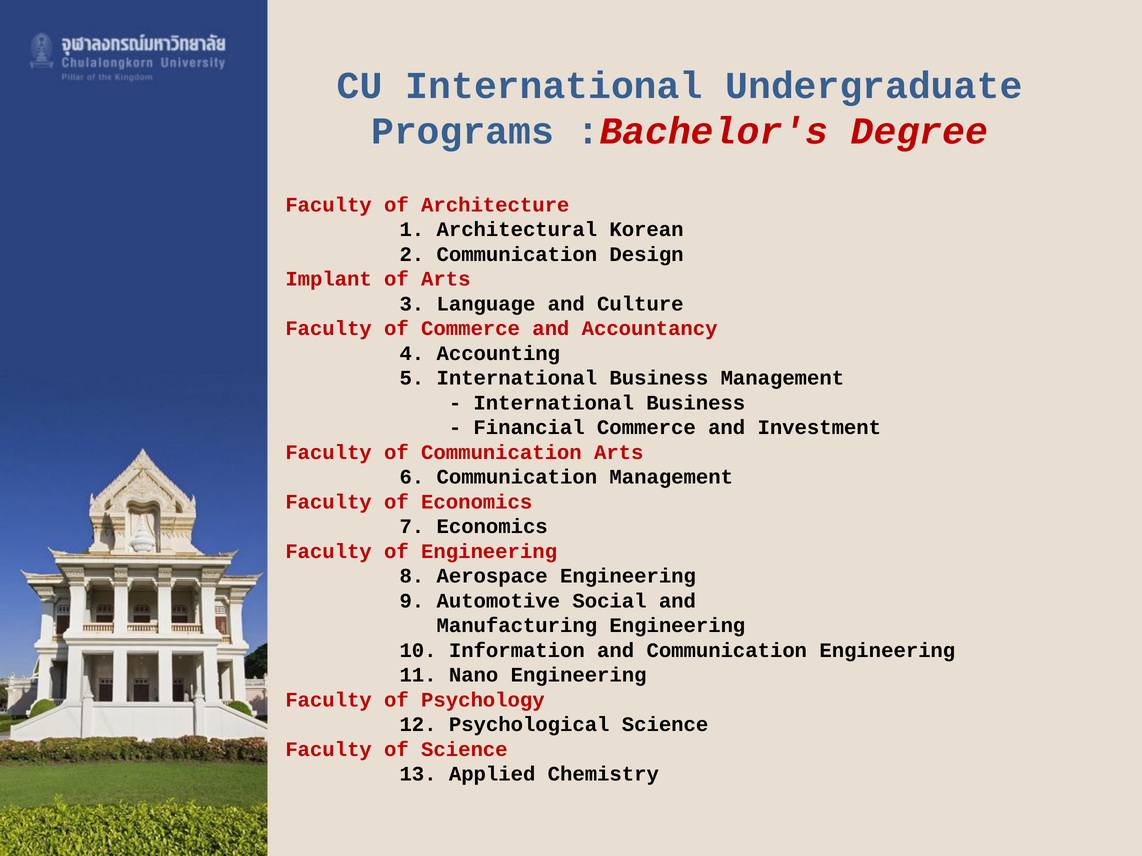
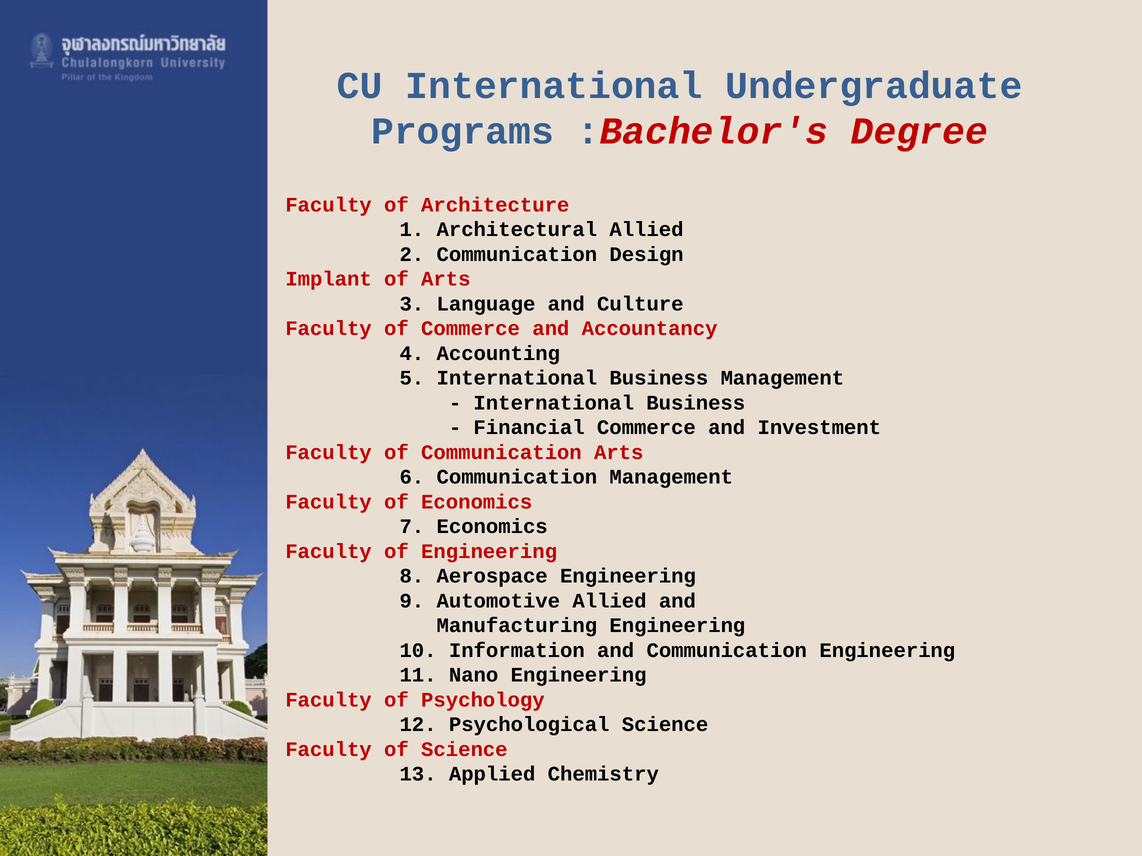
Architectural Korean: Korean -> Allied
Automotive Social: Social -> Allied
